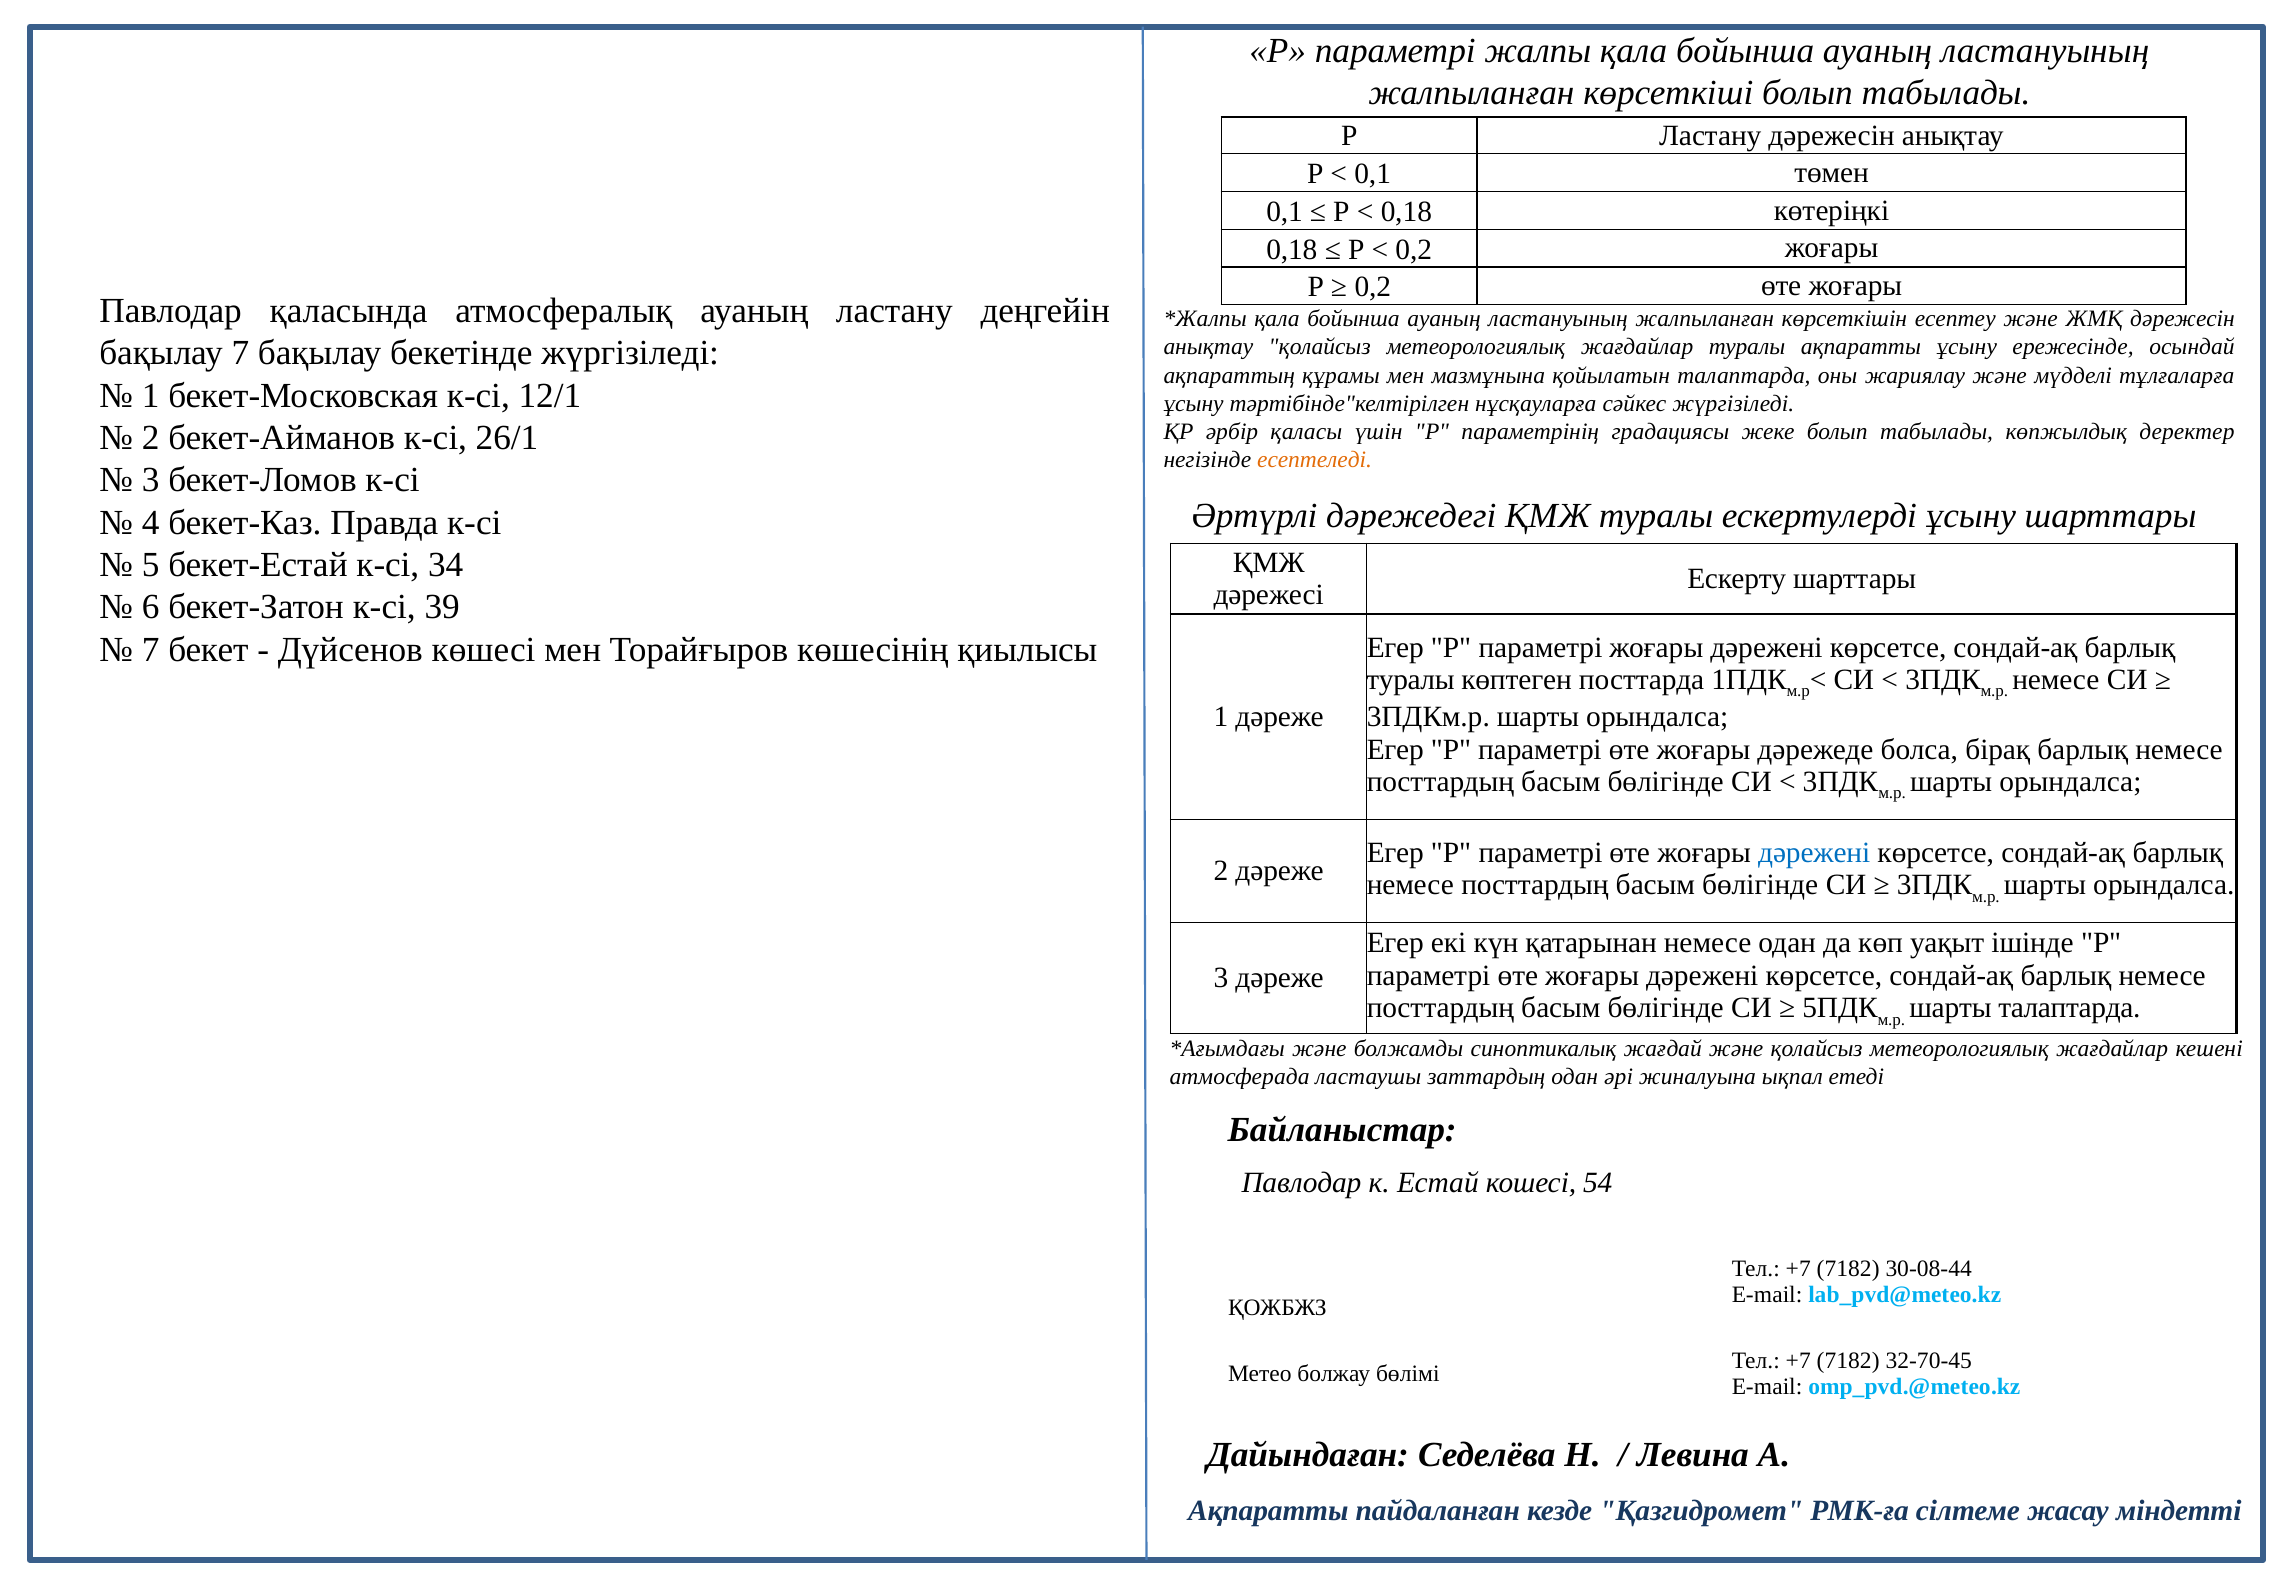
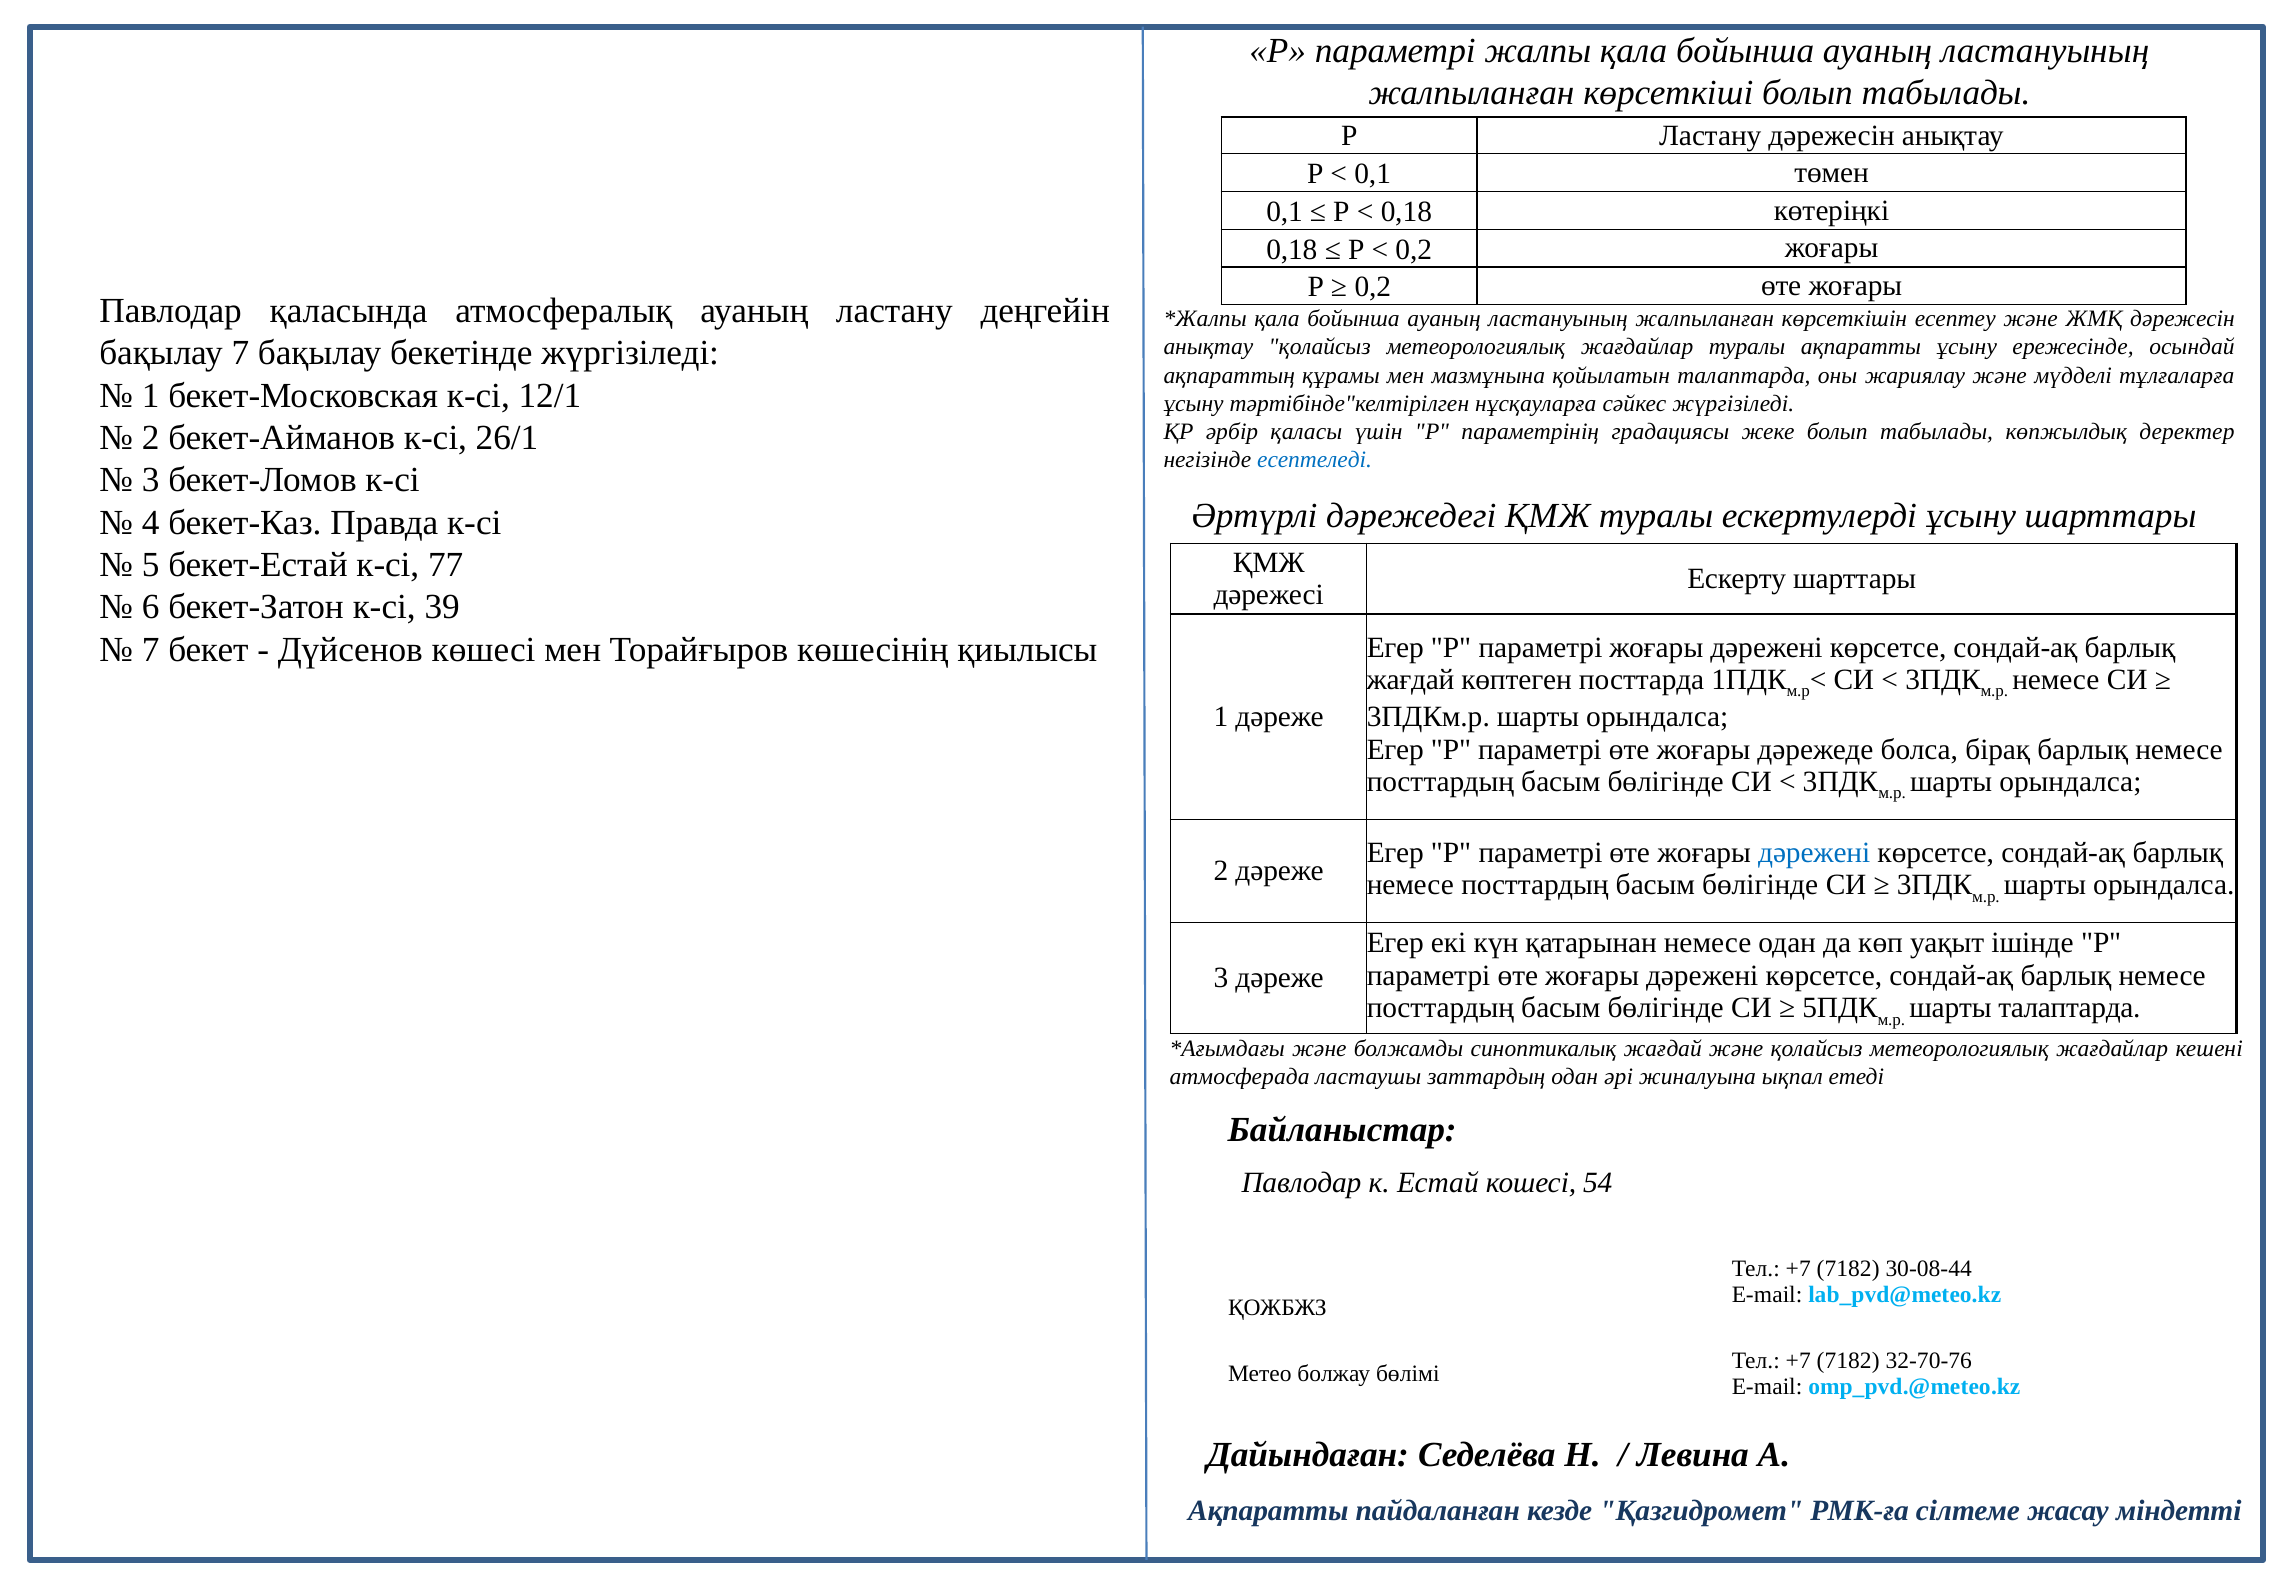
есептеледі colour: orange -> blue
34: 34 -> 77
туралы at (1410, 680): туралы -> жағдай
32-70-45: 32-70-45 -> 32-70-76
